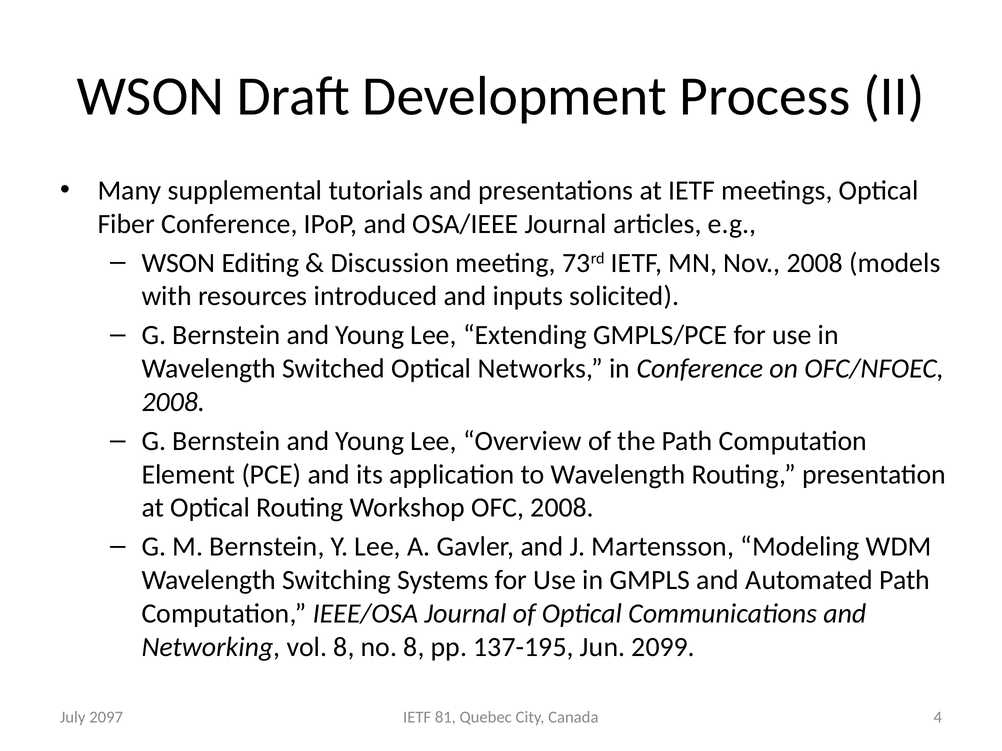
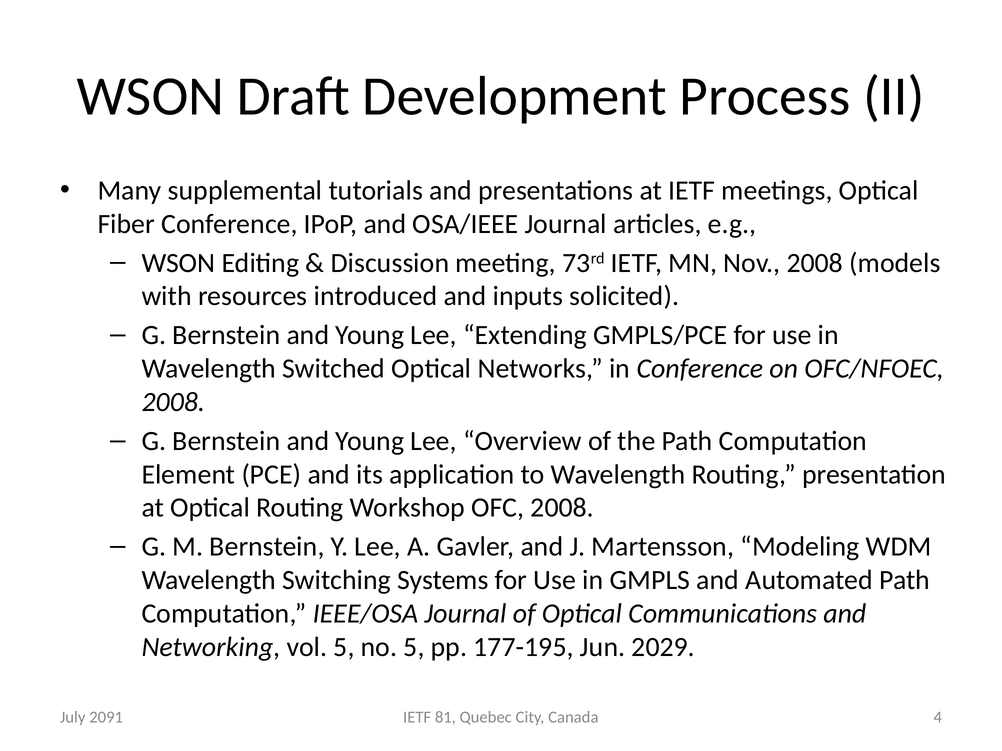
vol 8: 8 -> 5
no 8: 8 -> 5
137-195: 137-195 -> 177-195
2099: 2099 -> 2029
2097: 2097 -> 2091
